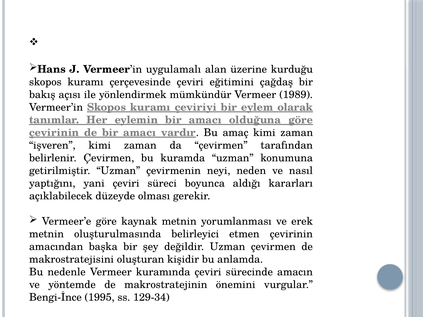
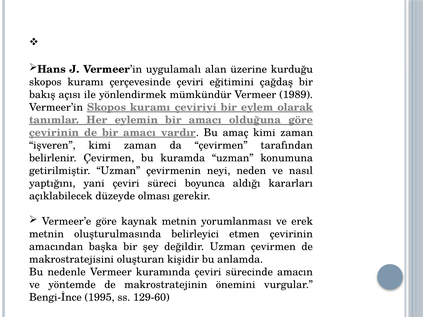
129-34: 129-34 -> 129-60
